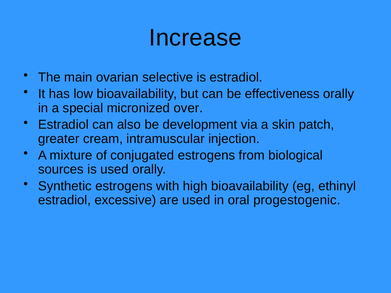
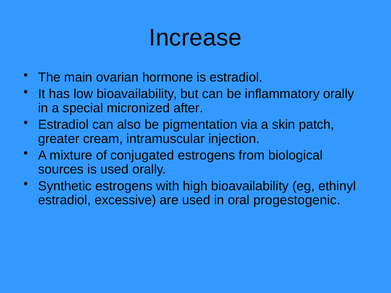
selective: selective -> hormone
effectiveness: effectiveness -> inflammatory
over: over -> after
development: development -> pigmentation
